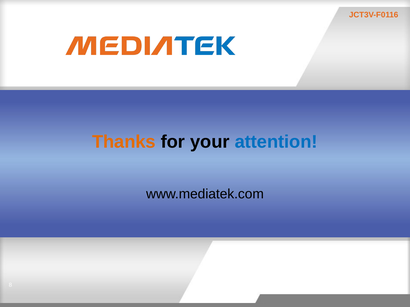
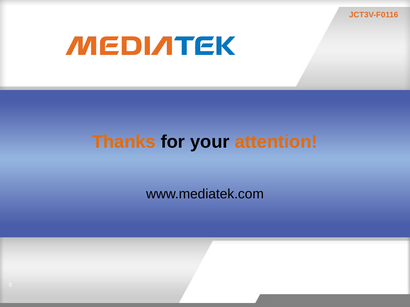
attention colour: blue -> orange
